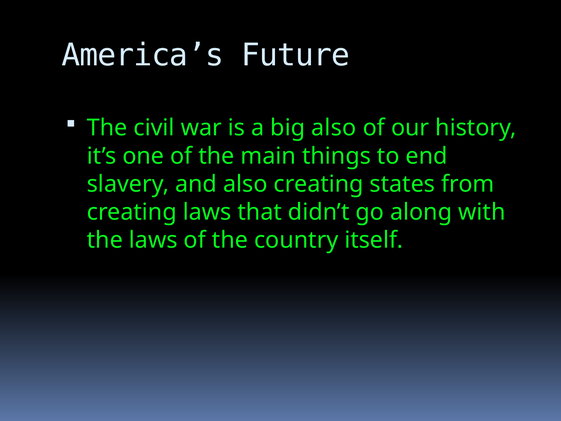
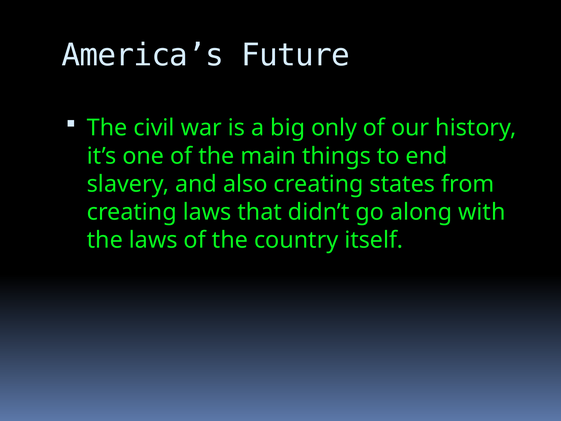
big also: also -> only
